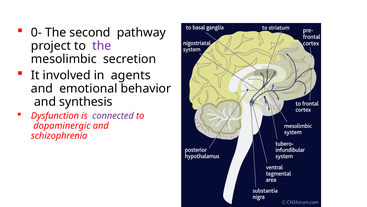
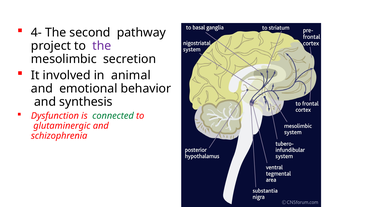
0-: 0- -> 4-
agents: agents -> animal
connected colour: purple -> green
dopaminergic: dopaminergic -> glutaminergic
